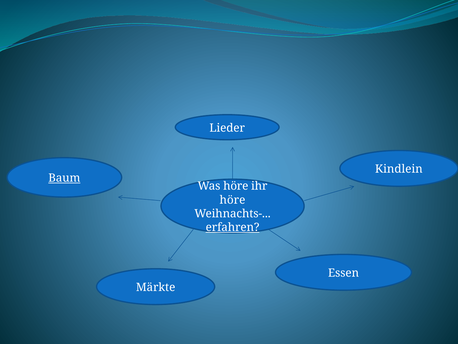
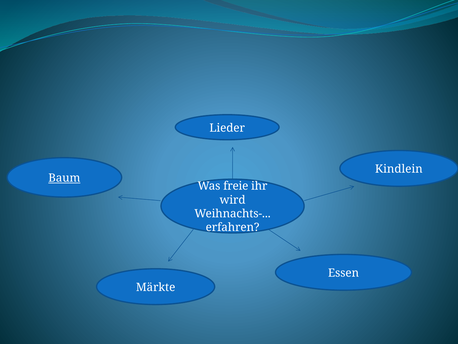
Was höre: höre -> freie
höre at (232, 200): höre -> wird
erfahren underline: present -> none
